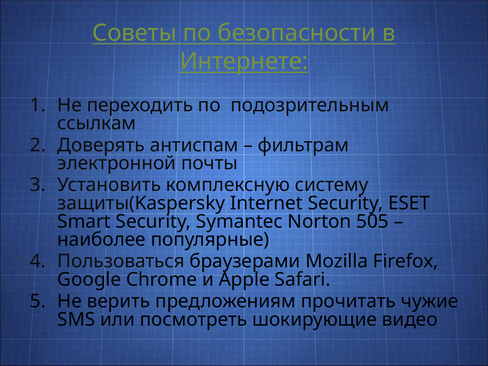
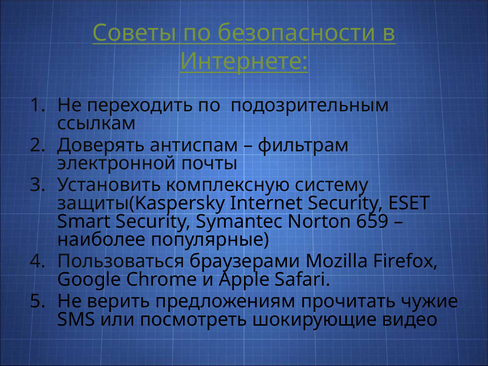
505: 505 -> 659
